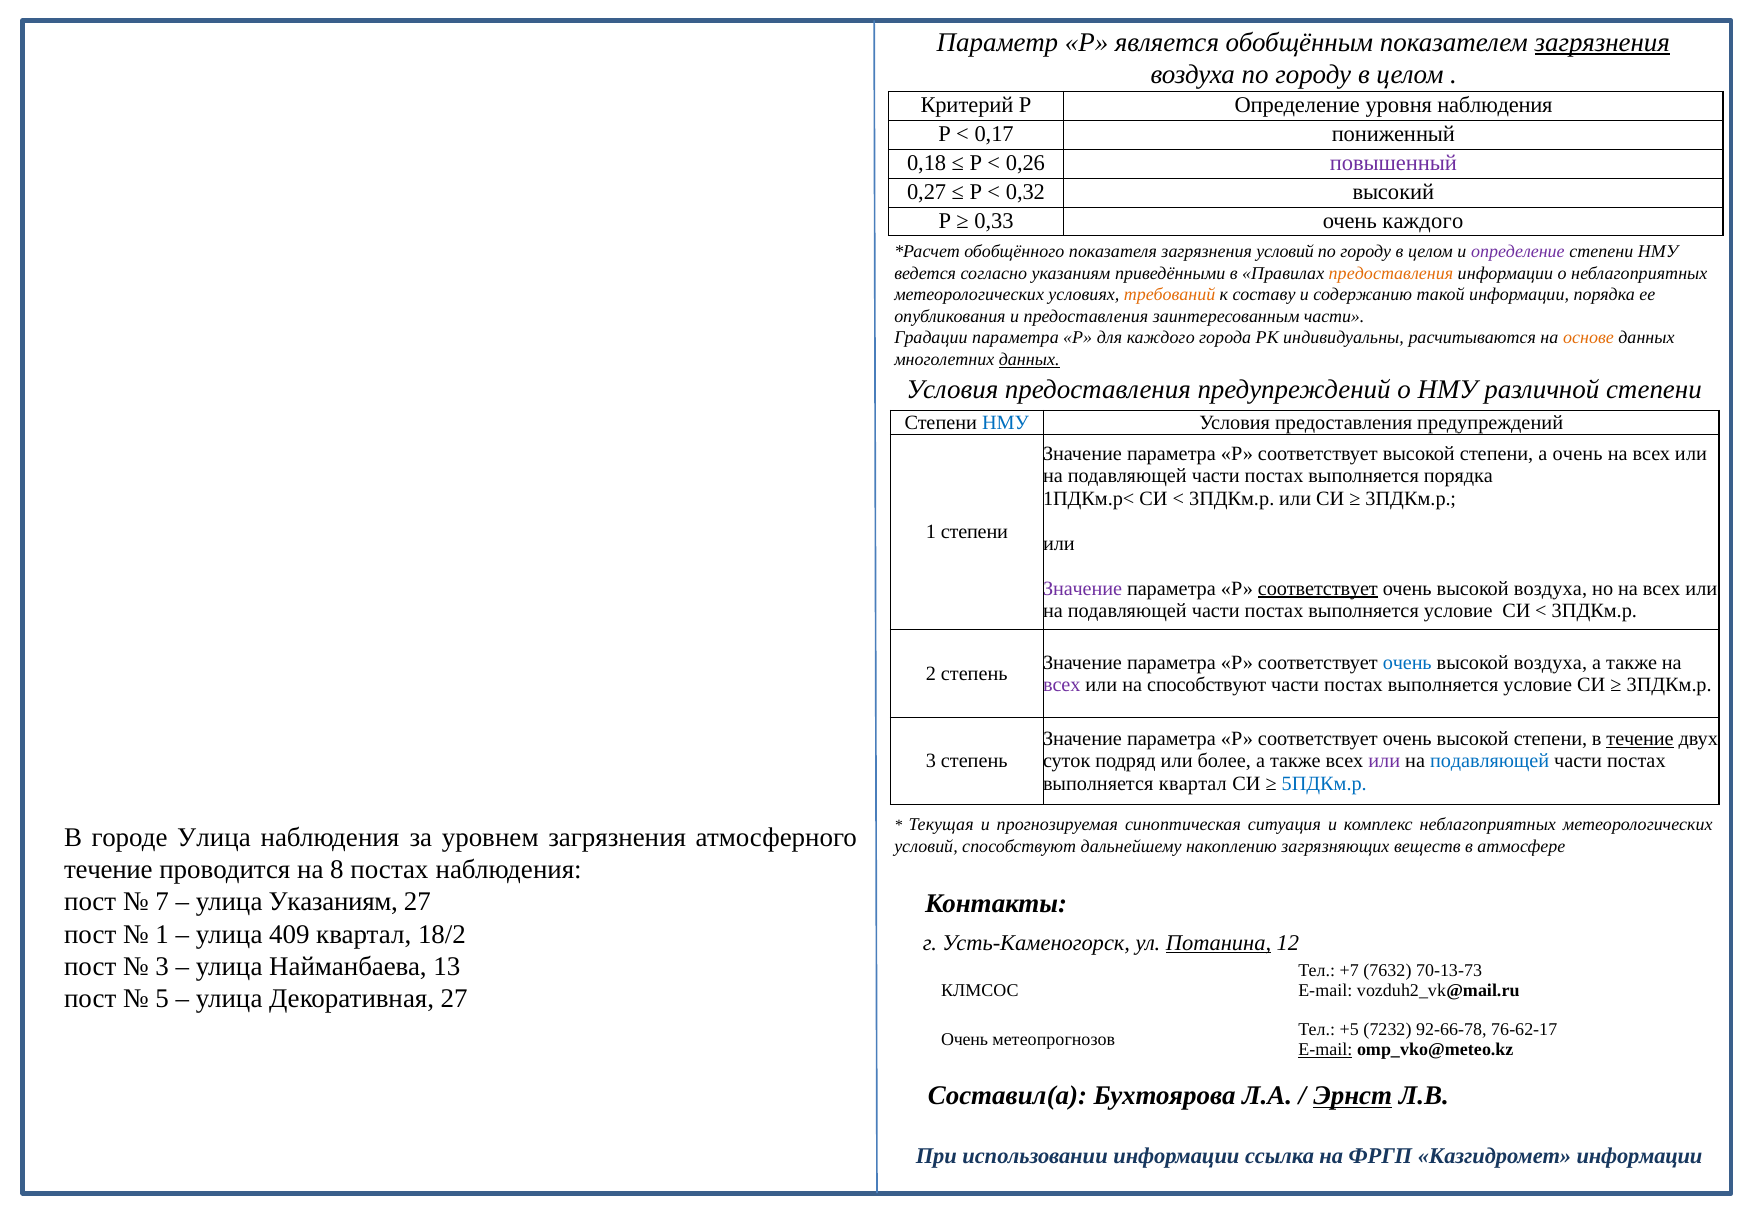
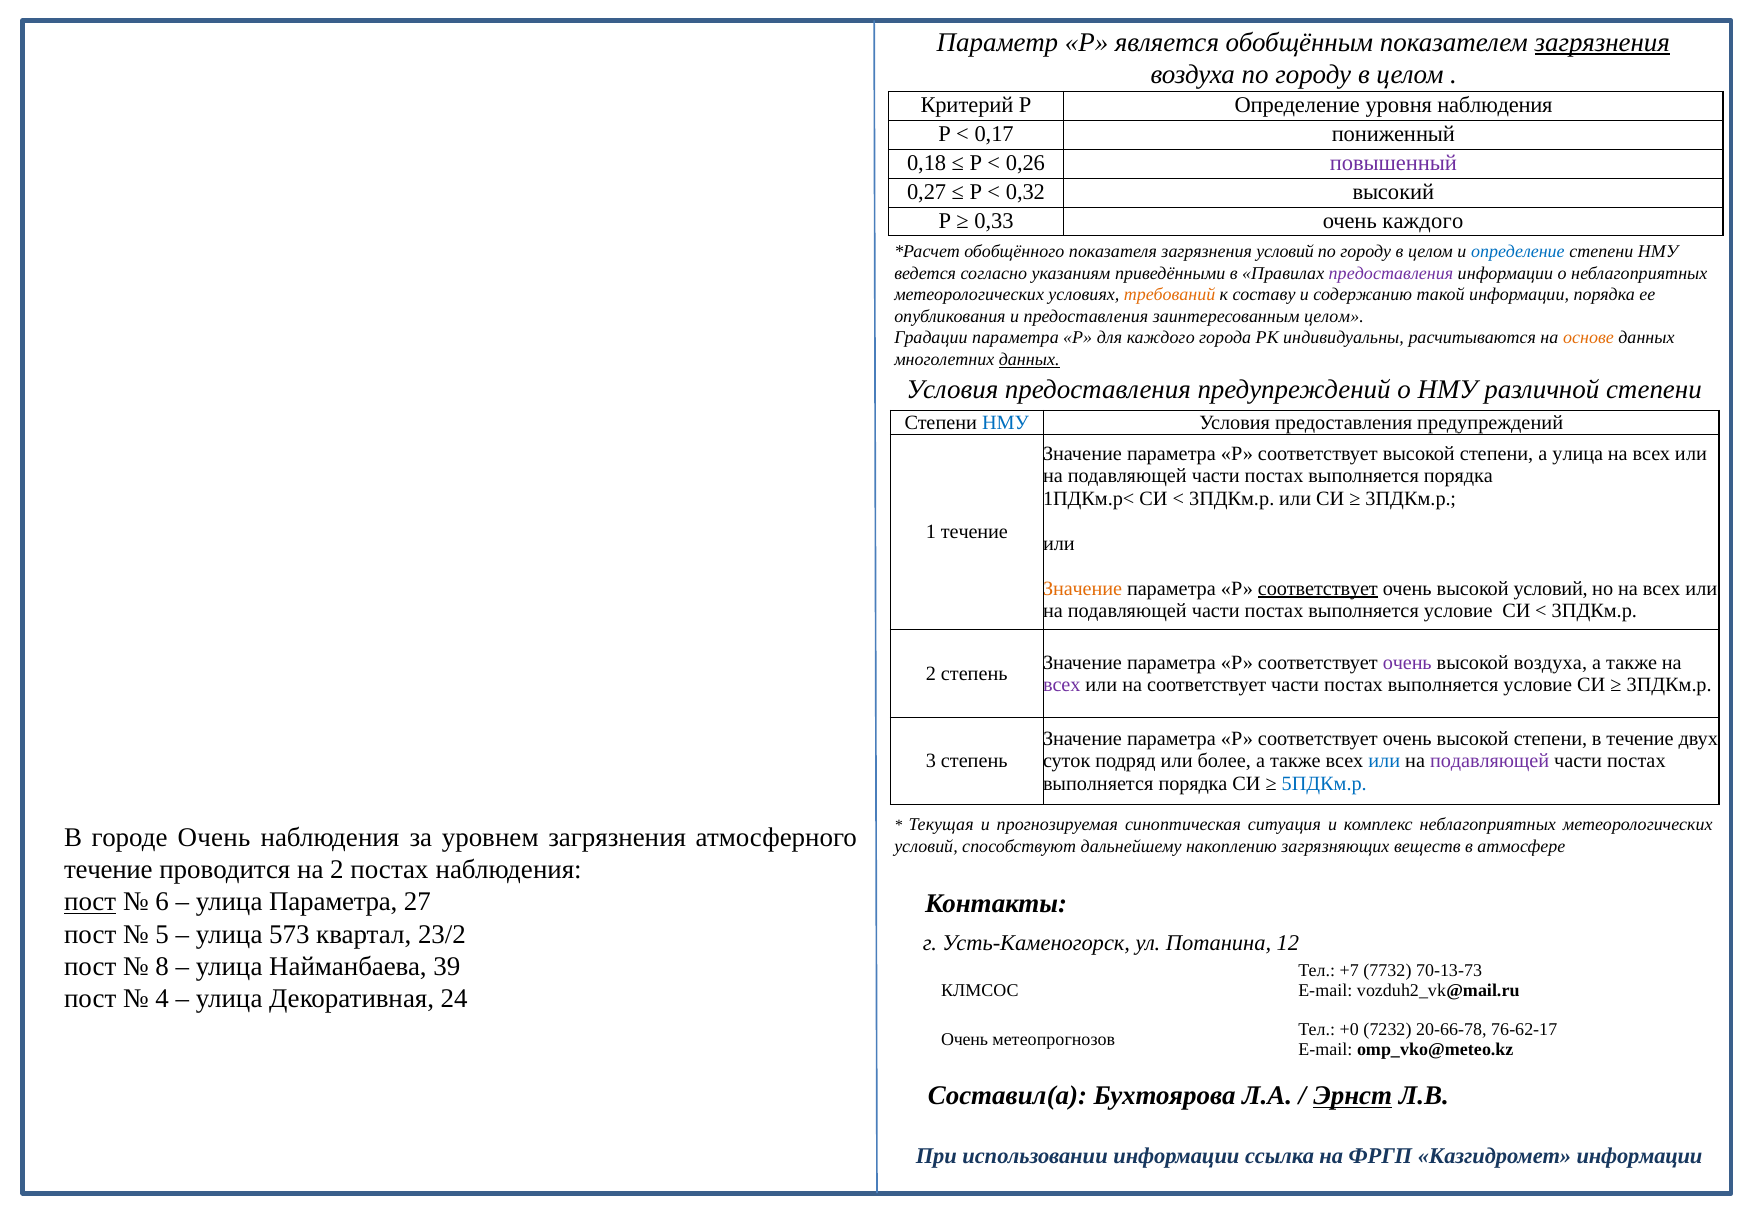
определение at (1518, 252) colour: purple -> blue
предоставления at (1391, 273) colour: orange -> purple
заинтересованным части: части -> целом
а очень: очень -> улица
1 степени: степени -> течение
Значение at (1083, 588) colour: purple -> orange
воздуха at (1550, 588): воздуха -> условий
очень at (1407, 662) colour: blue -> purple
на способствуют: способствуют -> соответствует
течение at (1640, 739) underline: present -> none
или at (1384, 761) colour: purple -> blue
подавляющей at (1490, 761) colour: blue -> purple
квартал at (1193, 784): квартал -> порядка
городе Улица: Улица -> Очень
на 8: 8 -> 2
пост at (90, 902) underline: none -> present
7: 7 -> 6
улица Указаниям: Указаниям -> Параметра
1 at (162, 935): 1 -> 5
409: 409 -> 573
18/2: 18/2 -> 23/2
Потанина underline: present -> none
3 at (162, 967): 3 -> 8
13: 13 -> 39
7632: 7632 -> 7732
5: 5 -> 4
Декоративная 27: 27 -> 24
+5: +5 -> +0
92-66-78: 92-66-78 -> 20-66-78
E-mail at (1325, 1050) underline: present -> none
